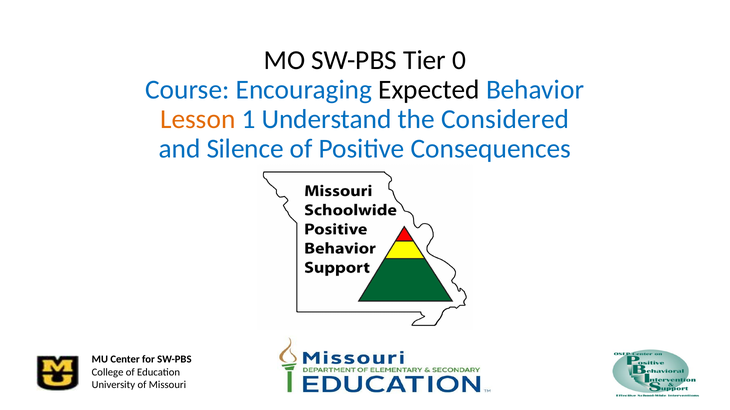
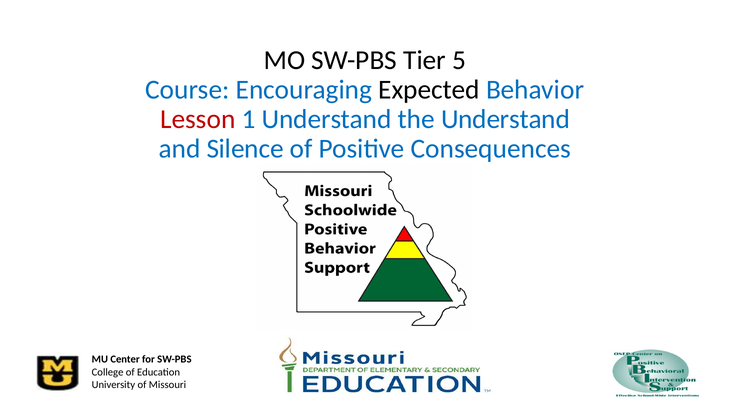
0: 0 -> 5
Lesson colour: orange -> red
the Considered: Considered -> Understand
